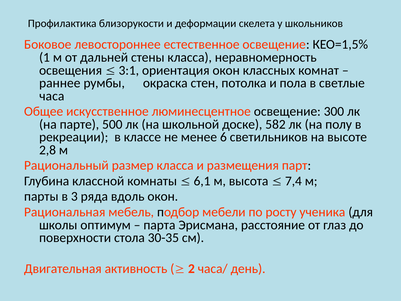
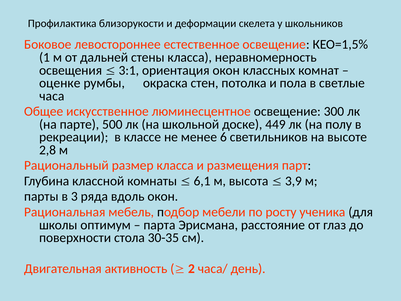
раннее: раннее -> оценке
582: 582 -> 449
7,4: 7,4 -> 3,9
